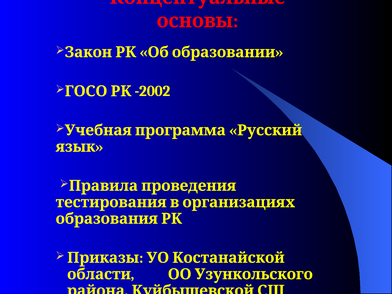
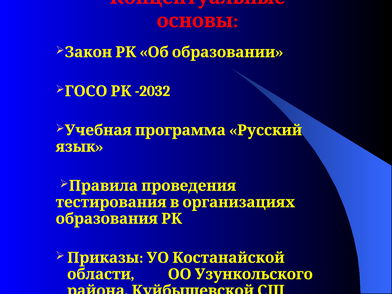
-2002: -2002 -> -2032
